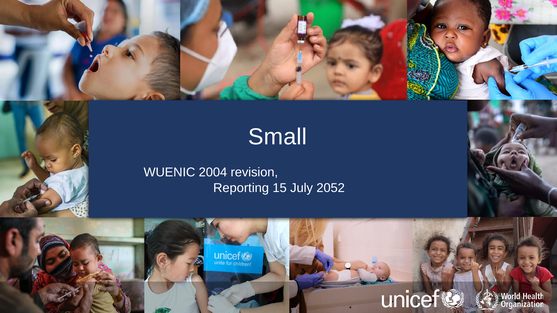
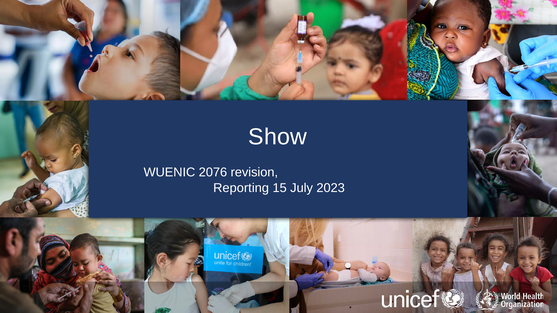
Small: Small -> Show
2004: 2004 -> 2076
2052: 2052 -> 2023
